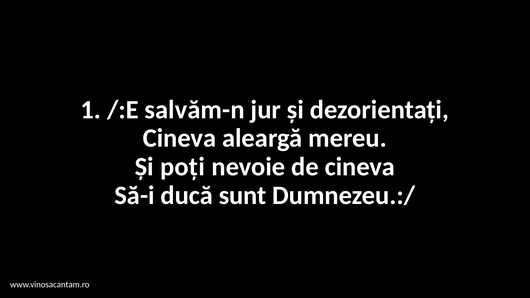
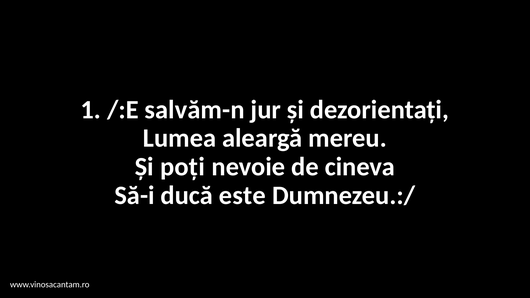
Cineva at (180, 138): Cineva -> Lumea
sunt: sunt -> este
